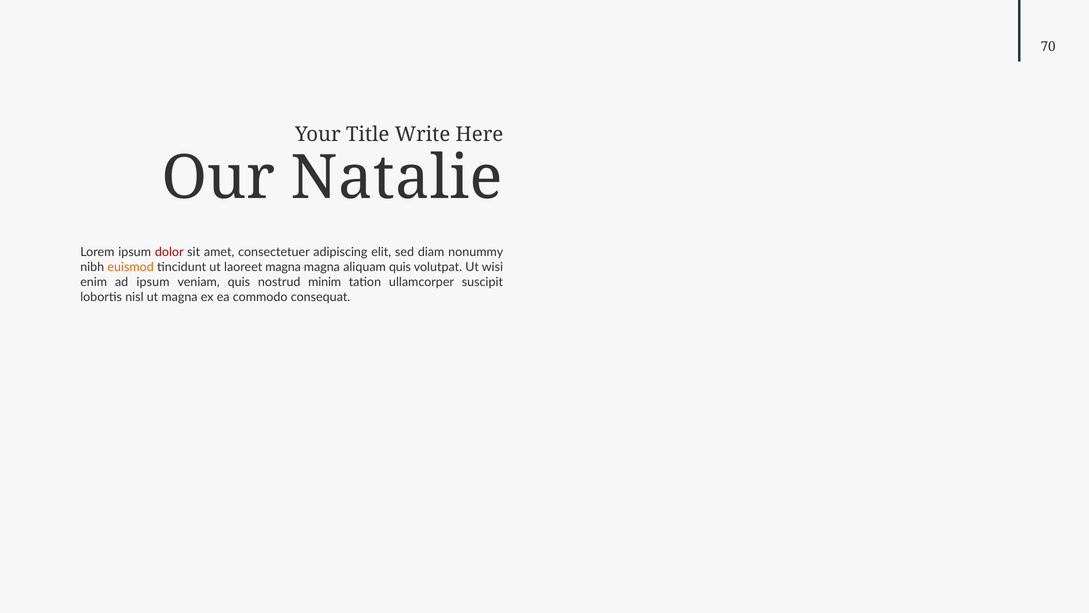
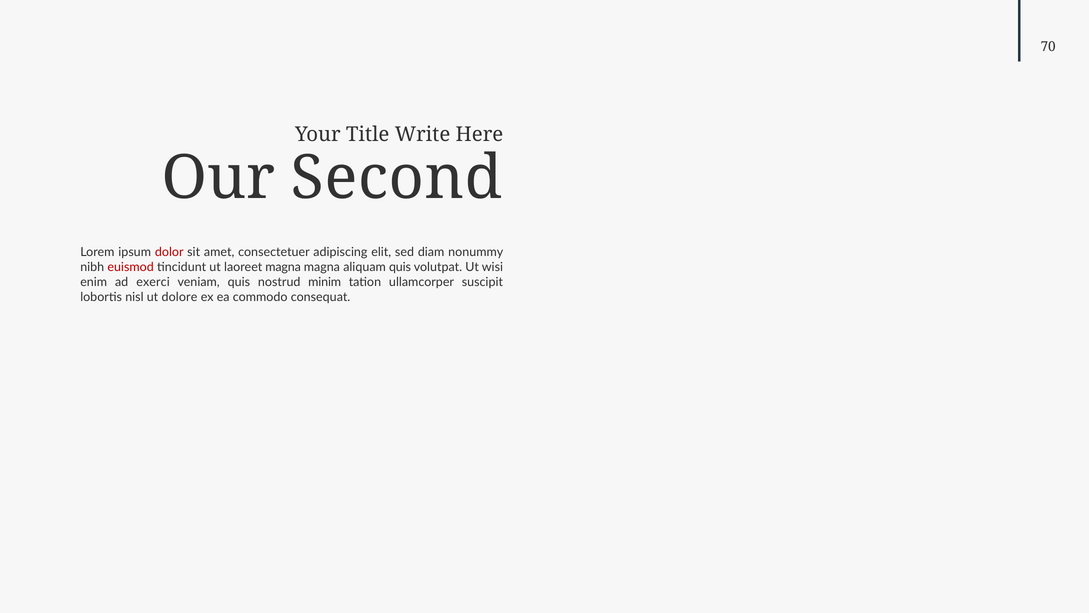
Natalie: Natalie -> Second
euismod colour: orange -> red
ad ipsum: ipsum -> exerci
ut magna: magna -> dolore
